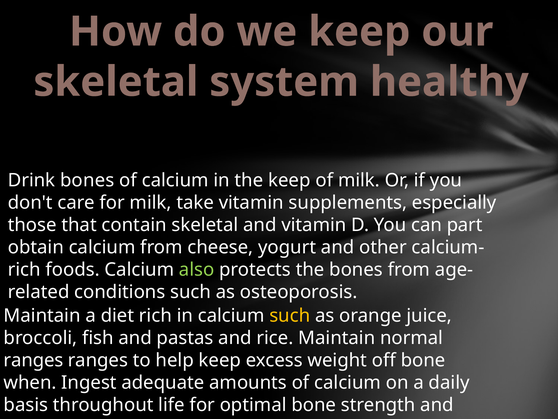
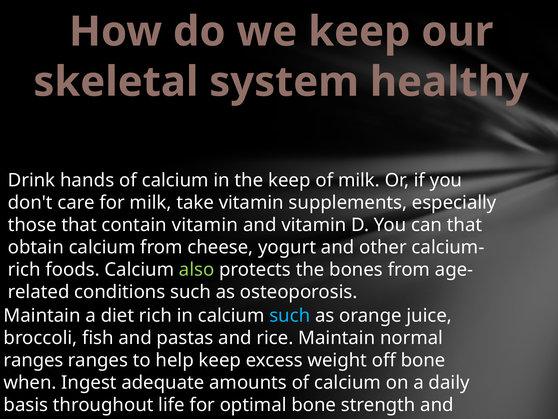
Drink bones: bones -> hands
contain skeletal: skeletal -> vitamin
can part: part -> that
such at (290, 315) colour: yellow -> light blue
